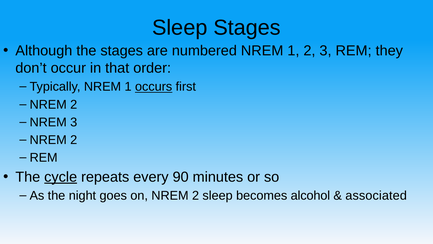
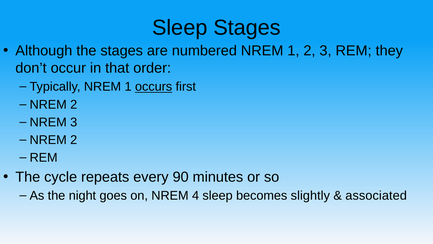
cycle underline: present -> none
on NREM 2: 2 -> 4
alcohol: alcohol -> slightly
